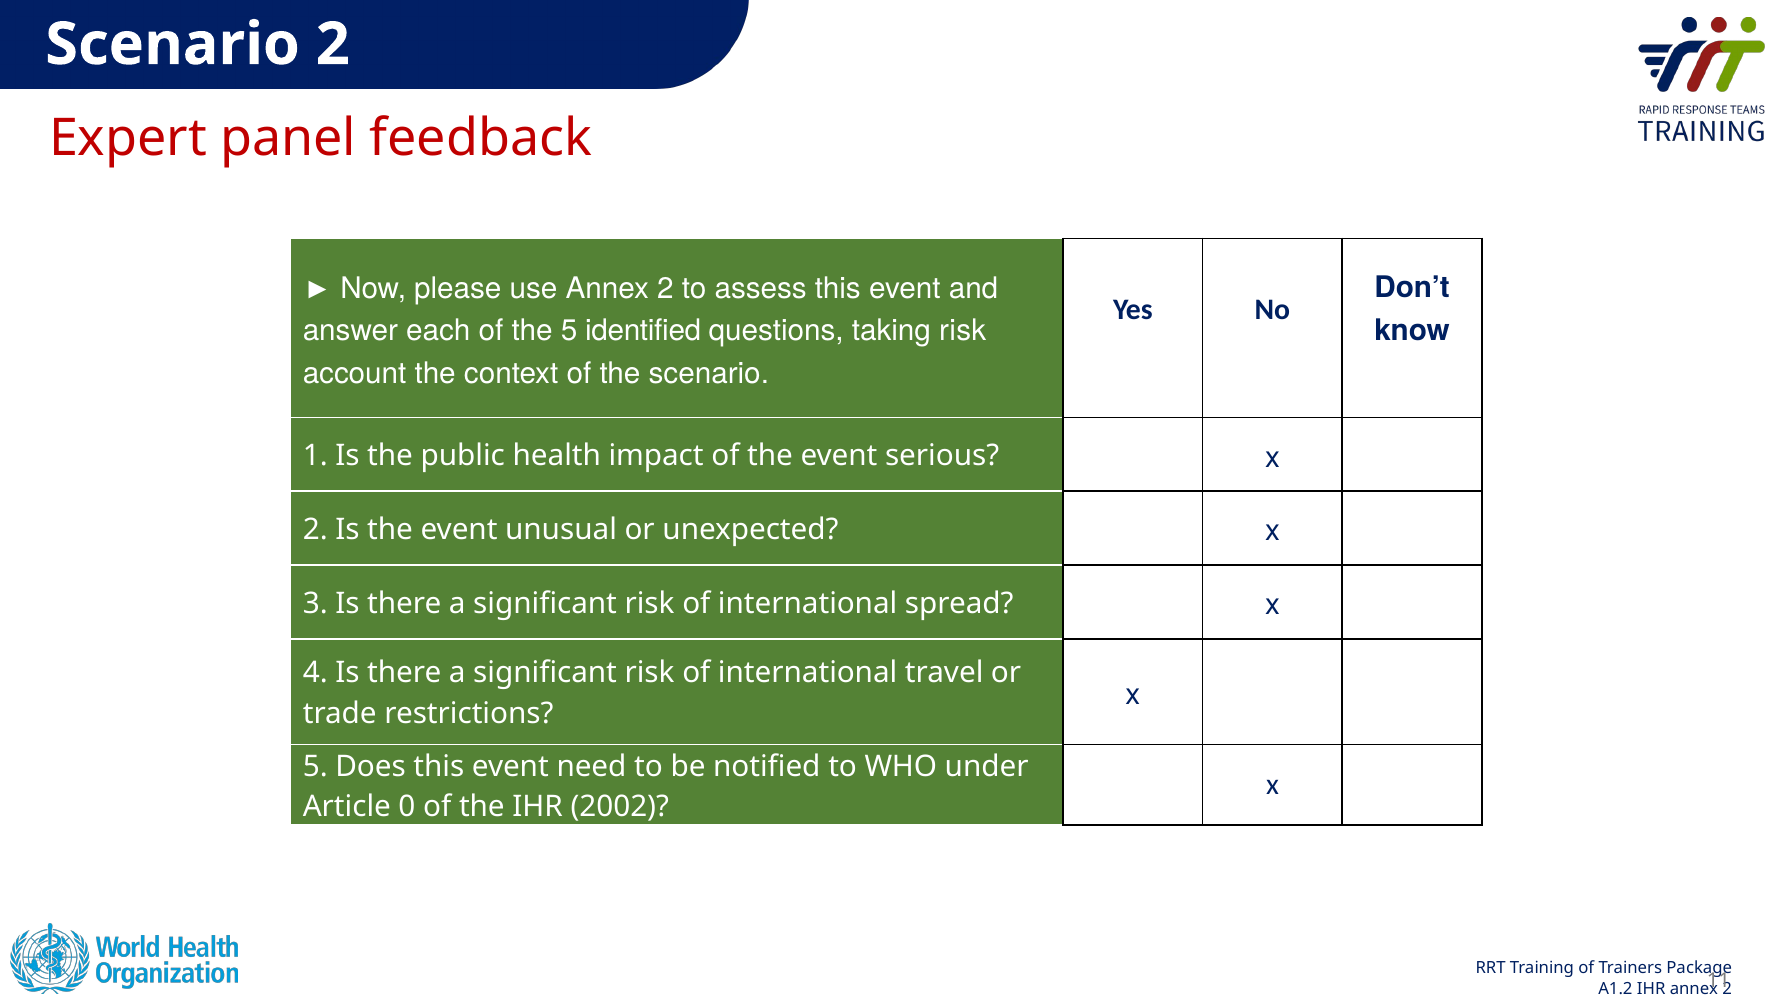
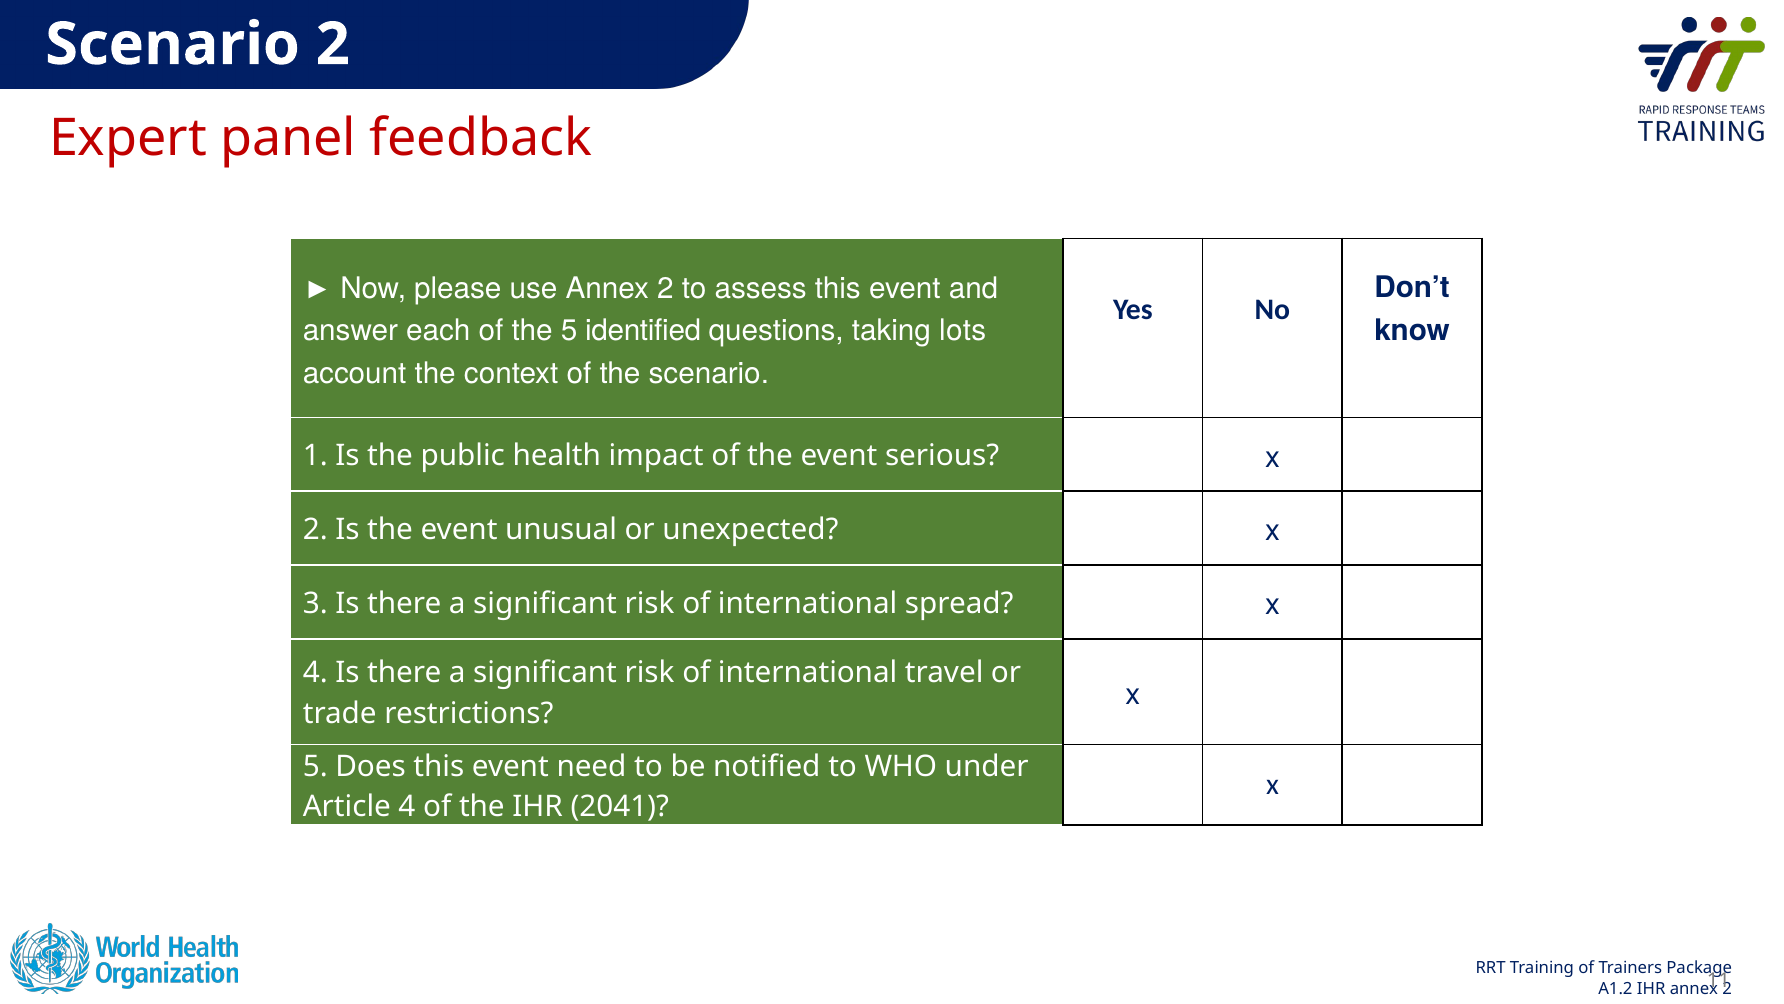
taking risk: risk -> lots
Article 0: 0 -> 4
2002: 2002 -> 2041
